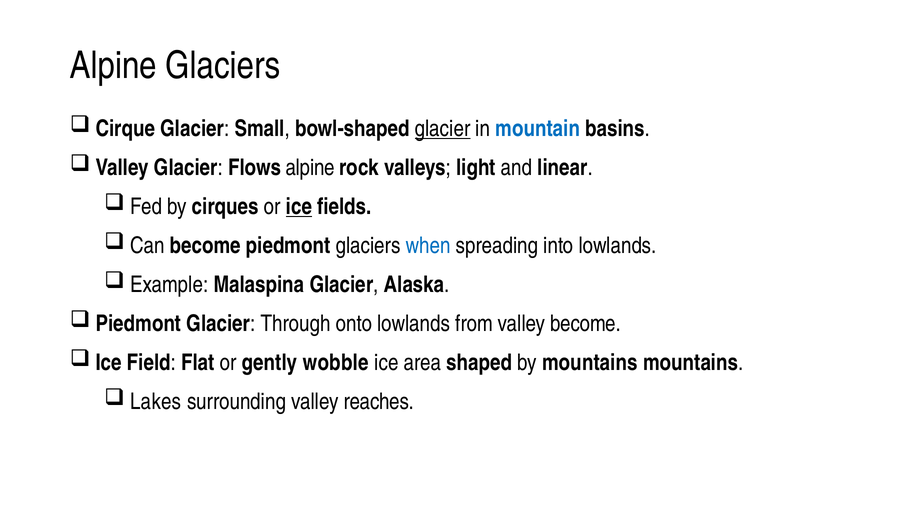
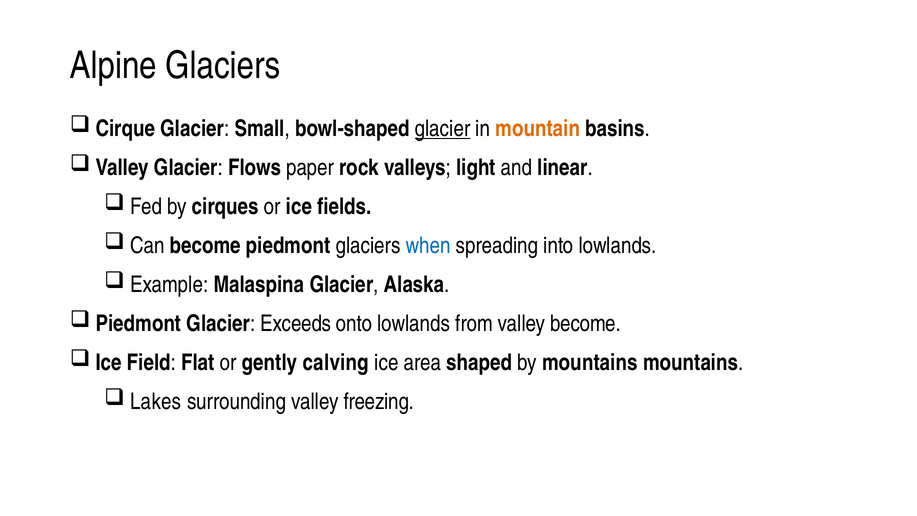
mountain colour: blue -> orange
Flows alpine: alpine -> paper
ice at (299, 207) underline: present -> none
Through: Through -> Exceeds
wobble: wobble -> calving
reaches: reaches -> freezing
